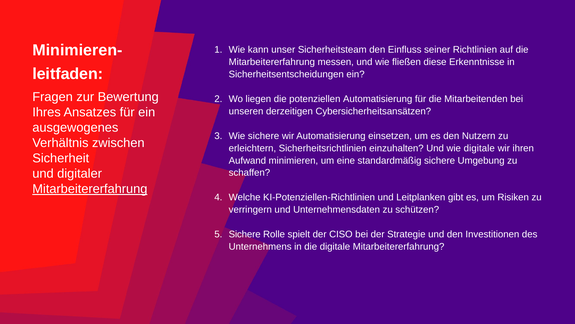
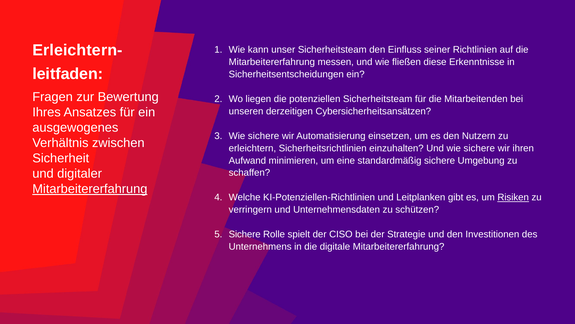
Minimieren-: Minimieren- -> Erleichtern-
potenziellen Automatisierung: Automatisierung -> Sicherheitsteam
Und wie digitale: digitale -> sichere
Risiken underline: none -> present
